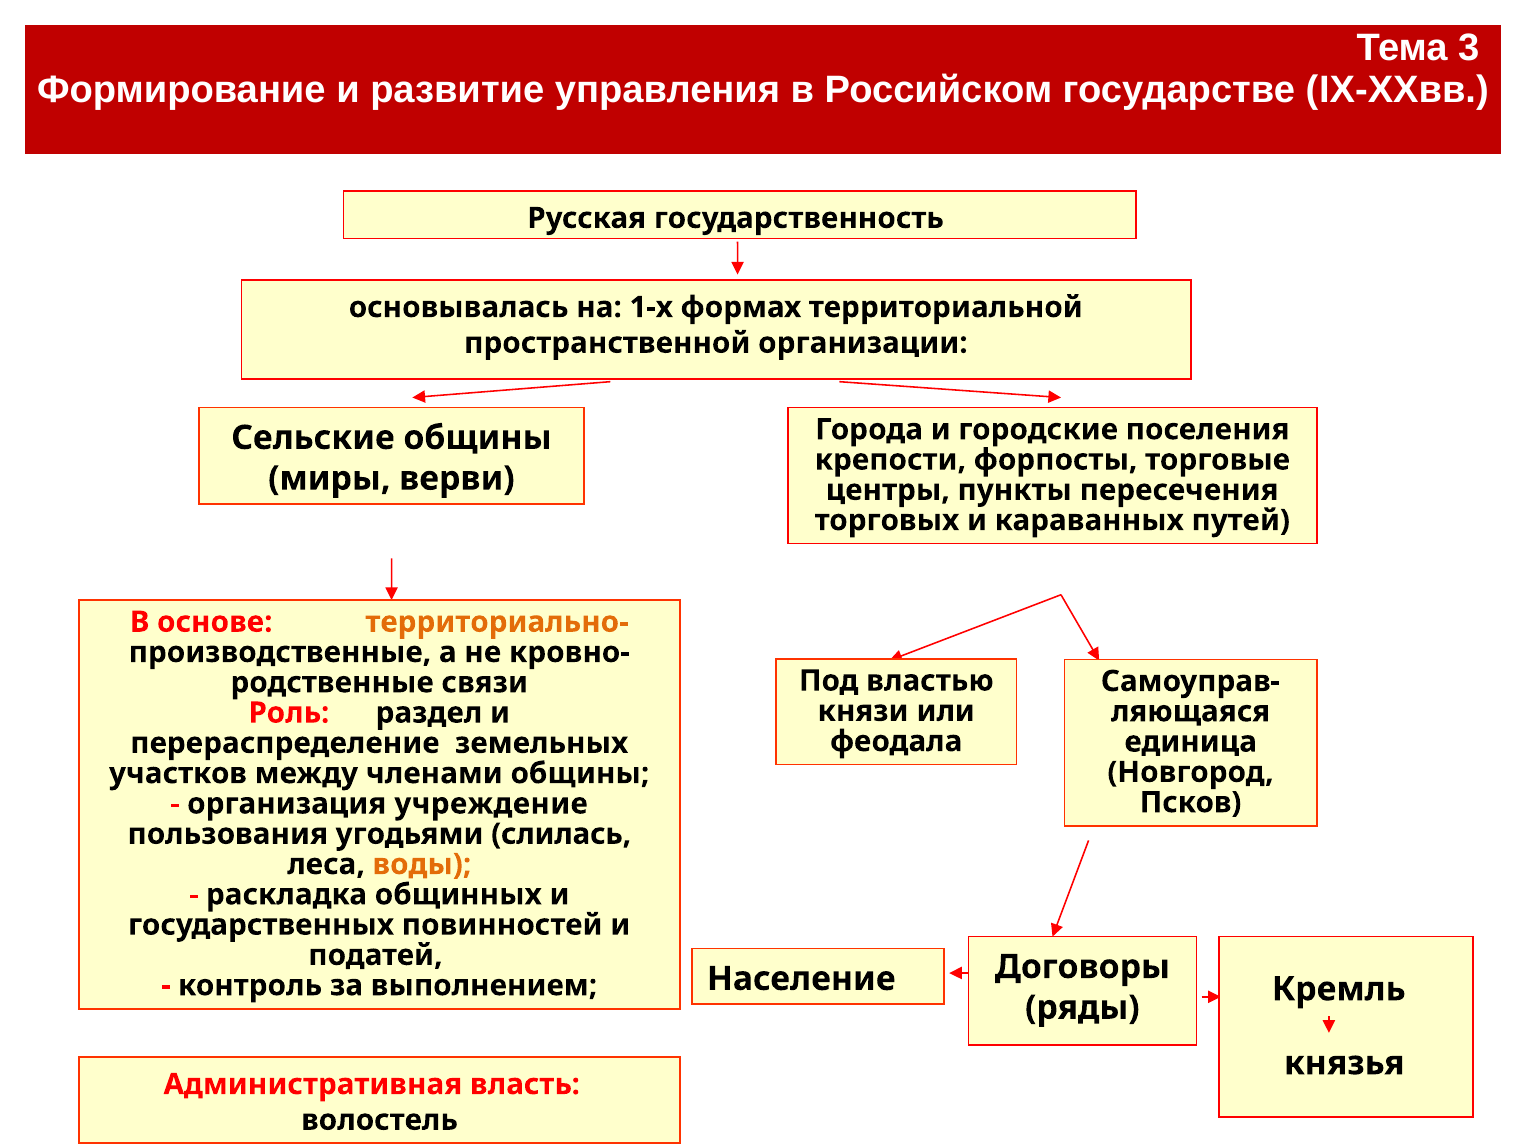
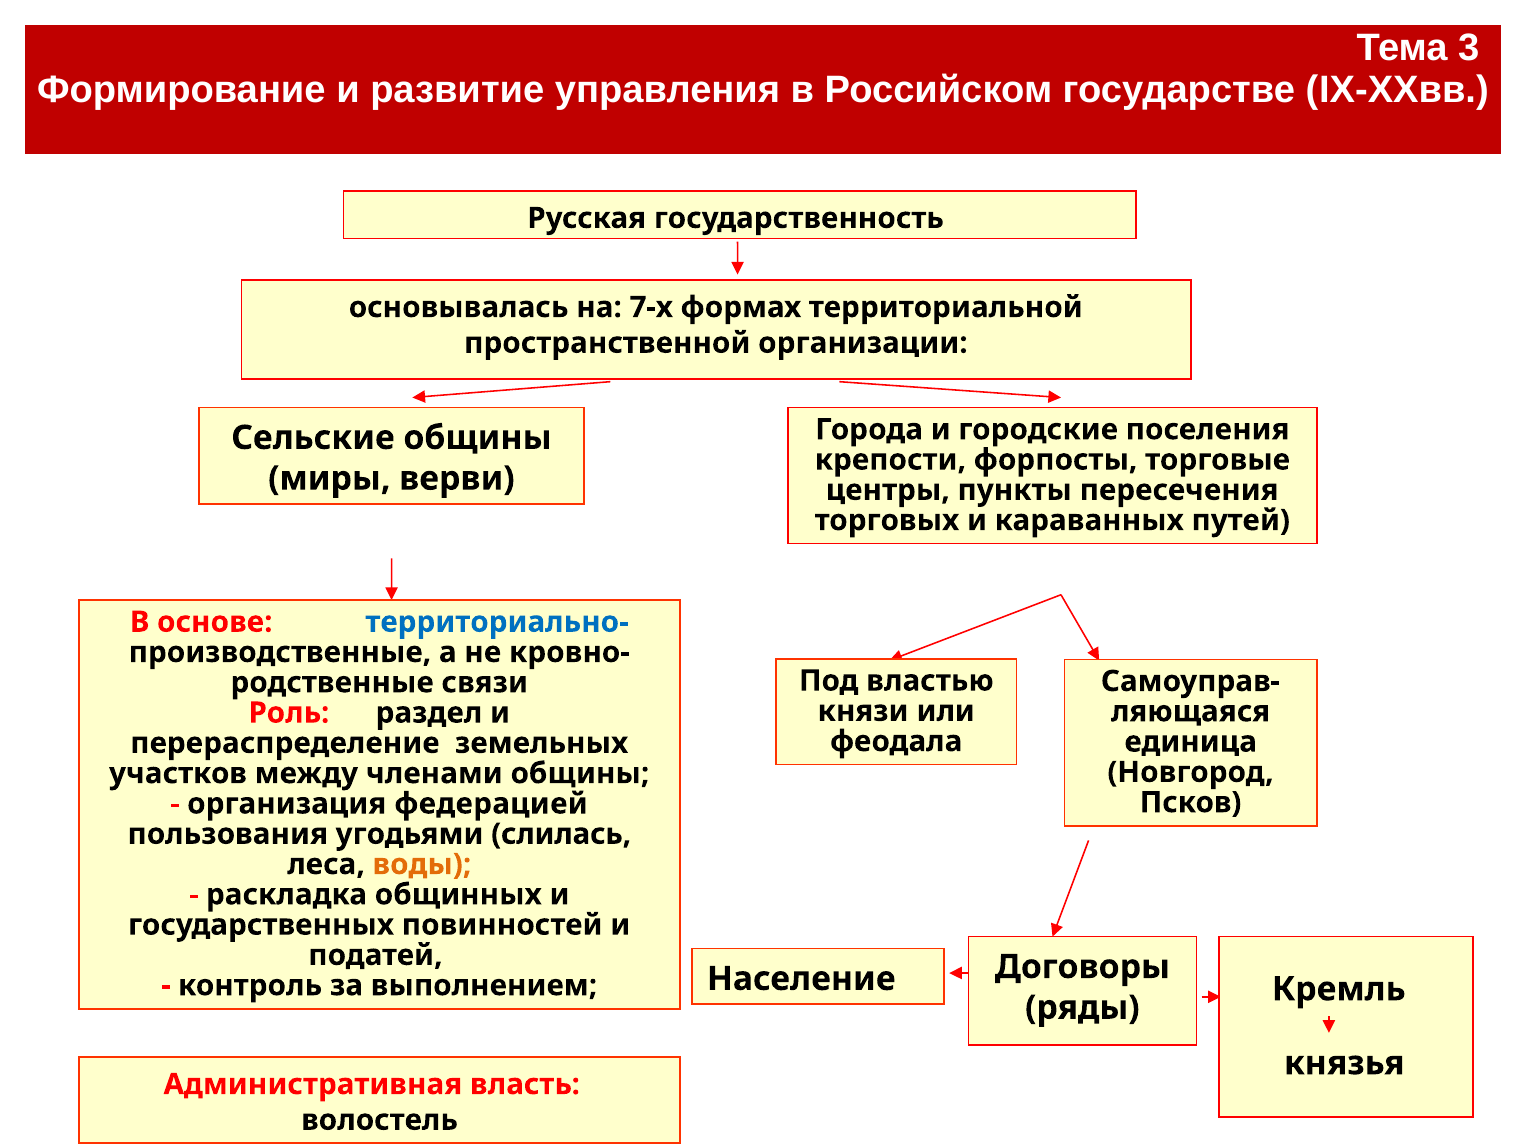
1-х: 1-х -> 7-х
территориально- colour: orange -> blue
учреждение: учреждение -> федерацией
